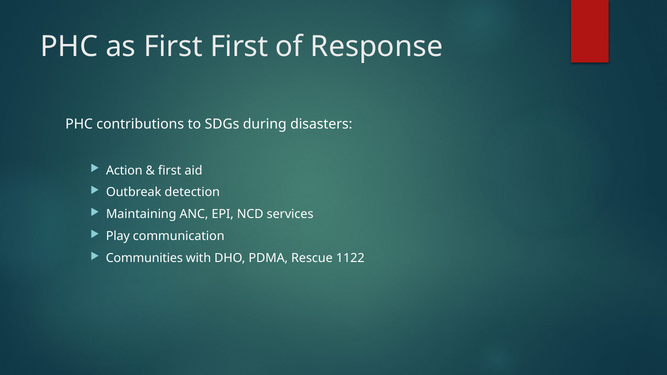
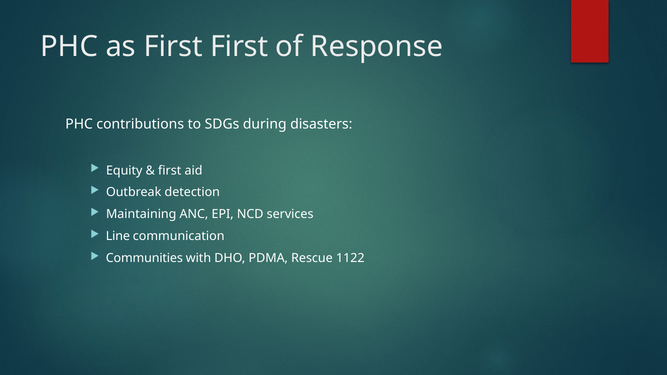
Action: Action -> Equity
Play: Play -> Line
